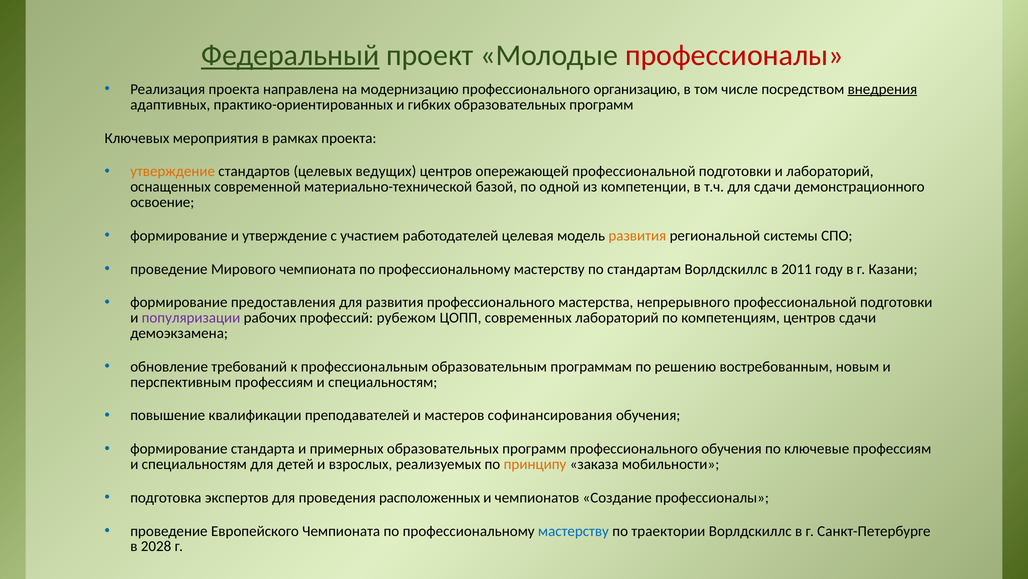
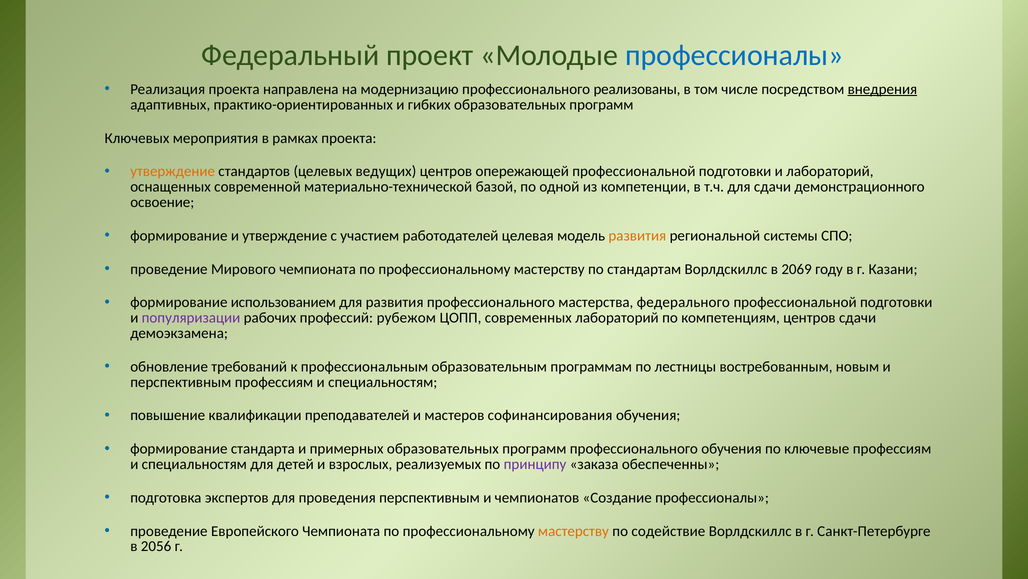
Федеральный underline: present -> none
профессионалы at (734, 55) colour: red -> blue
организацию: организацию -> реализованы
2011: 2011 -> 2069
предоставления: предоставления -> использованием
непрерывного: непрерывного -> федерального
решению: решению -> лестницы
принципу colour: orange -> purple
мобильности: мобильности -> обеспеченны
проведения расположенных: расположенных -> перспективным
мастерству at (573, 531) colour: blue -> orange
траектории: траектории -> содействие
2028: 2028 -> 2056
